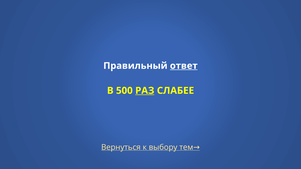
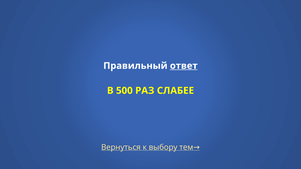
РАЗ underline: present -> none
